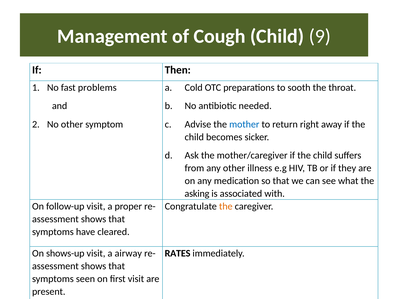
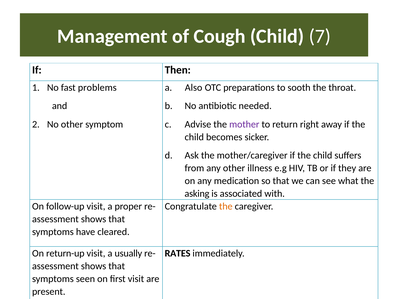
9: 9 -> 7
Cold: Cold -> Also
mother colour: blue -> purple
shows-up: shows-up -> return-up
airway: airway -> usually
